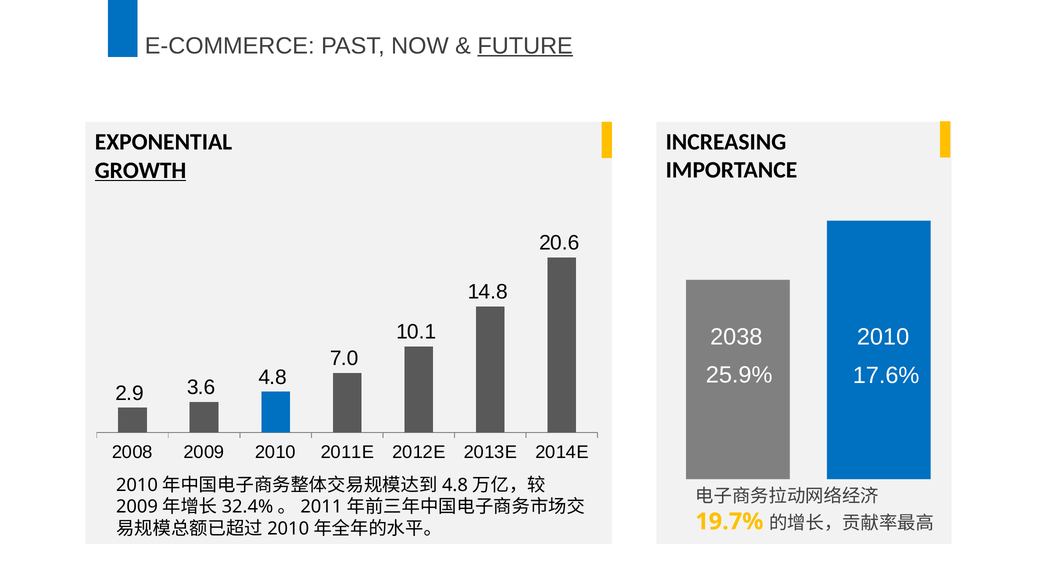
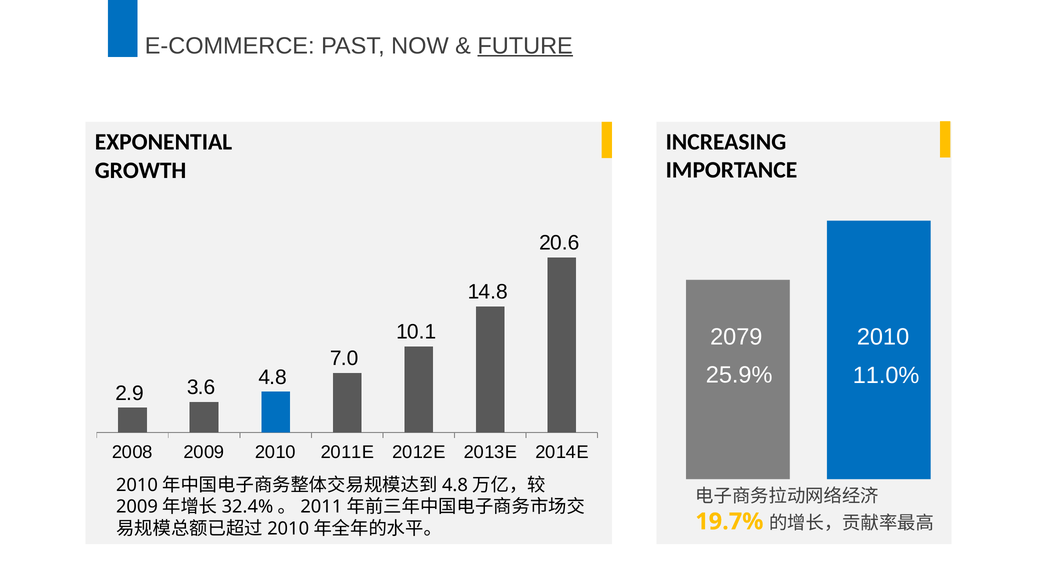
GROWTH underline: present -> none
2038: 2038 -> 2079
17.6%: 17.6% -> 11.0%
